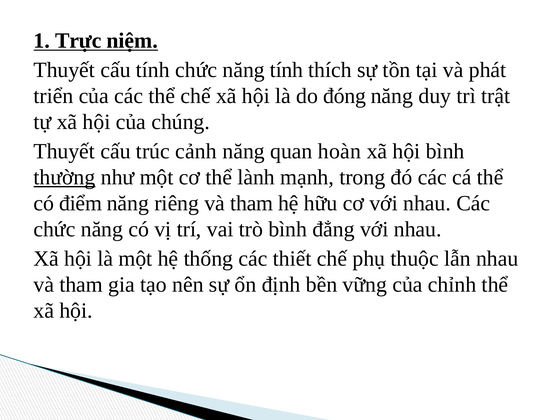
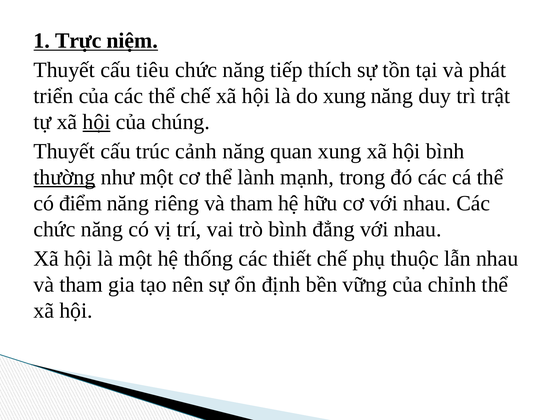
cấu tính: tính -> tiêu
năng tính: tính -> tiếp
do đóng: đóng -> xung
hội at (97, 122) underline: none -> present
quan hoàn: hoàn -> xung
